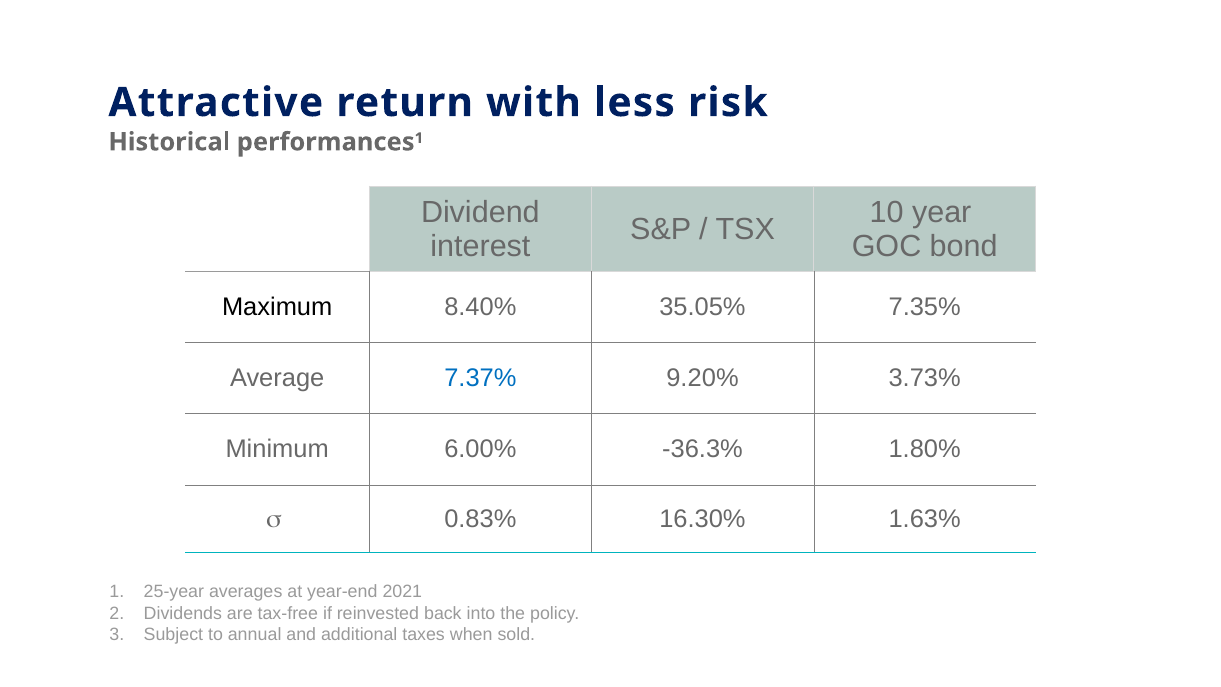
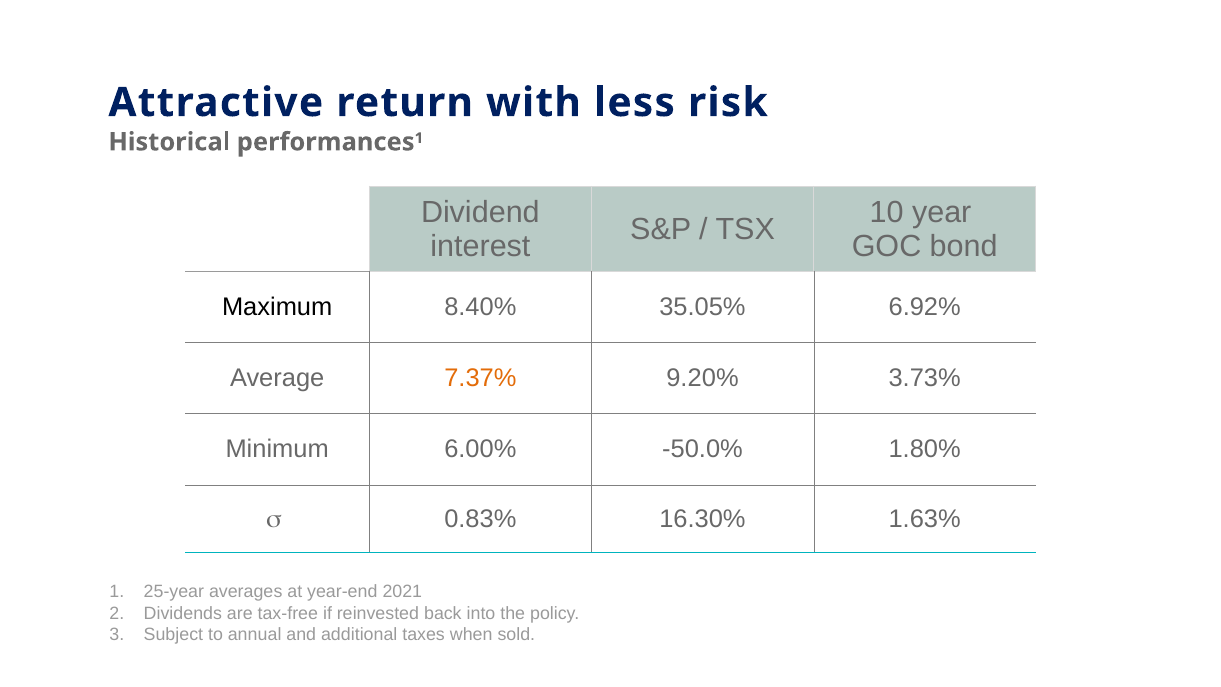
7.35%: 7.35% -> 6.92%
7.37% colour: blue -> orange
-36.3%: -36.3% -> -50.0%
